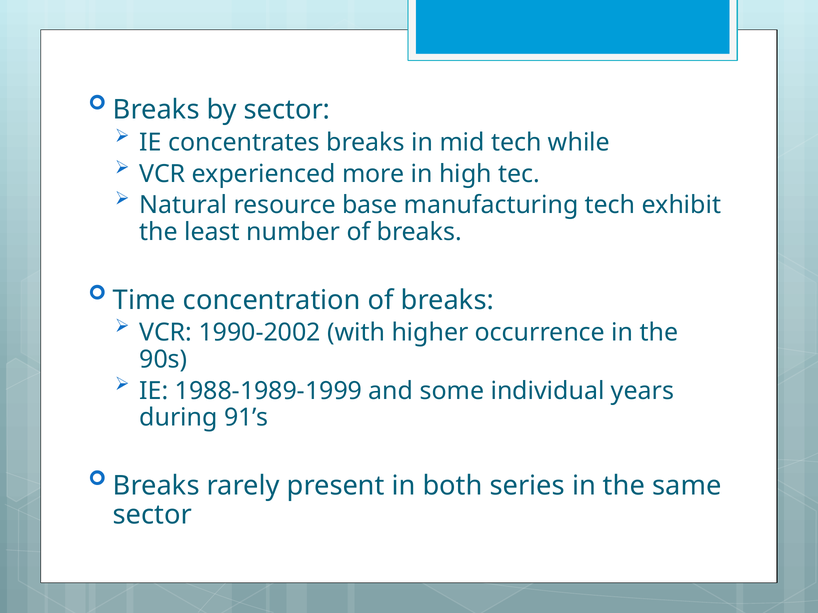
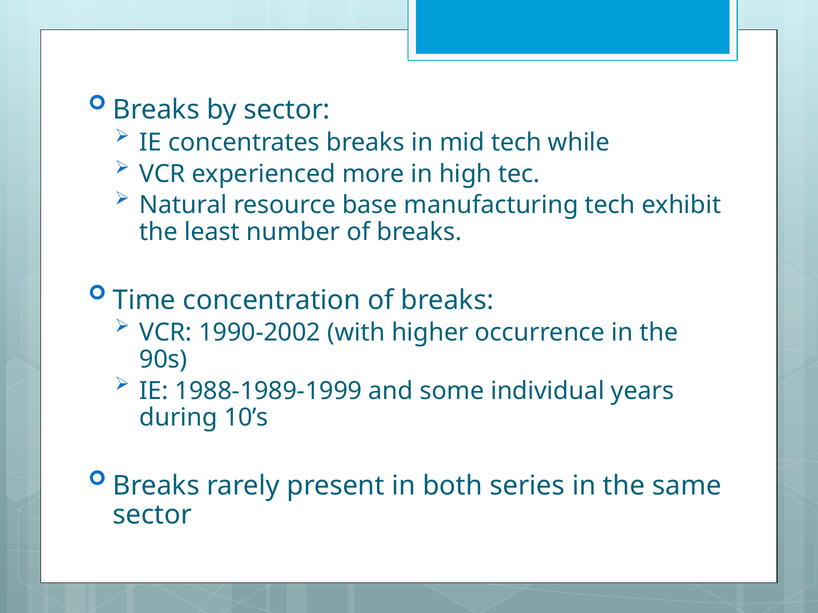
91’s: 91’s -> 10’s
